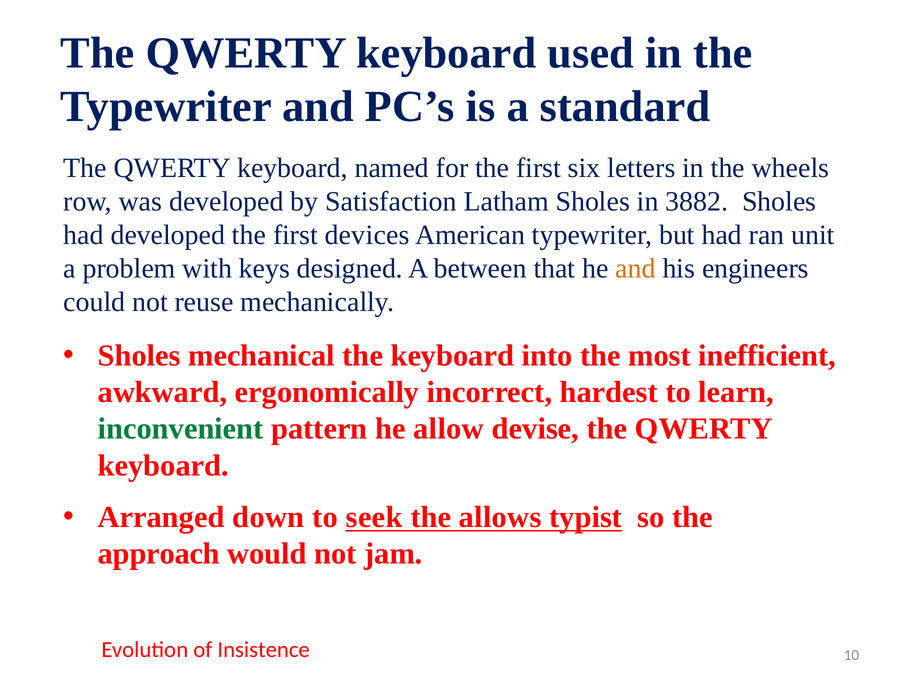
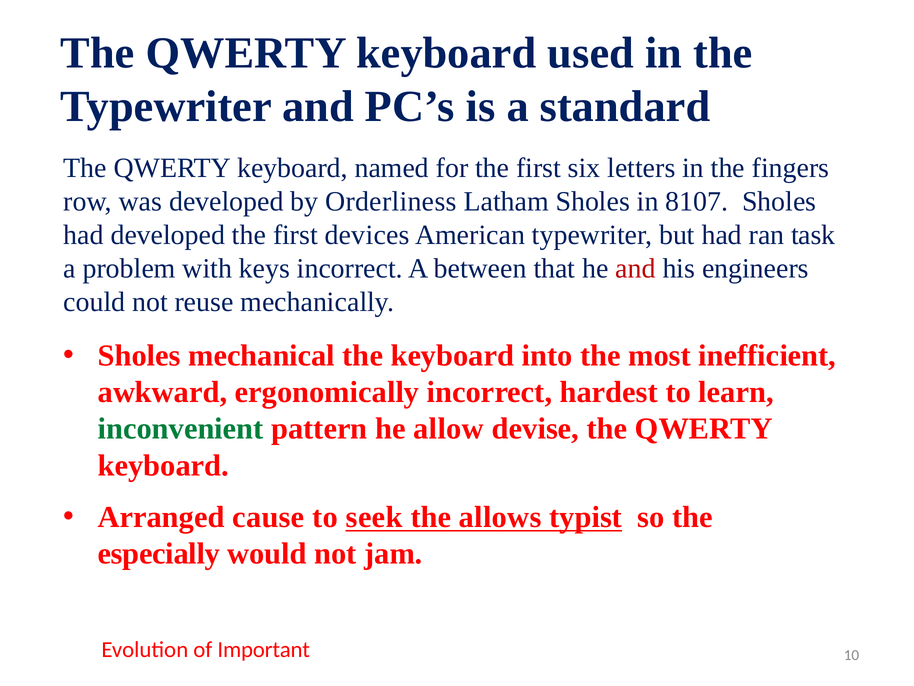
wheels: wheels -> fingers
Satisfaction: Satisfaction -> Orderliness
3882: 3882 -> 8107
unit: unit -> task
keys designed: designed -> incorrect
and at (636, 268) colour: orange -> red
down: down -> cause
approach: approach -> especially
Insistence: Insistence -> Important
